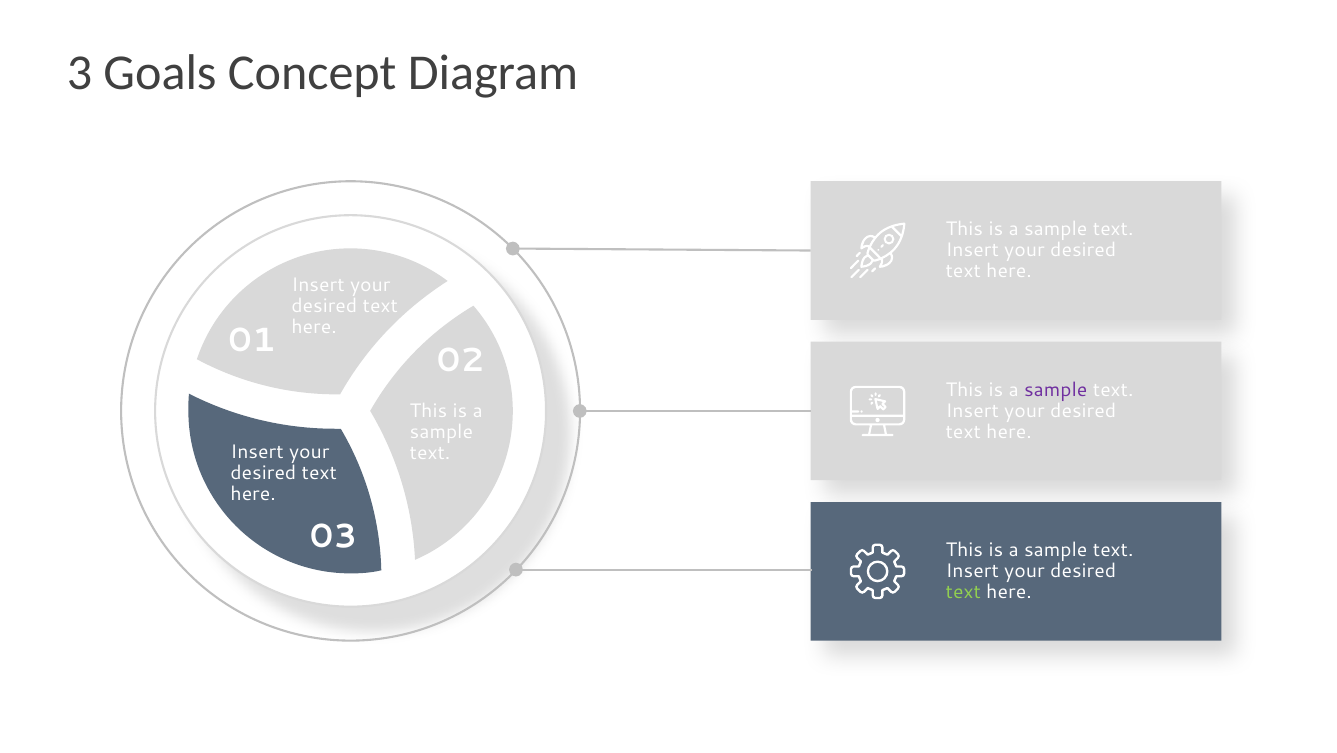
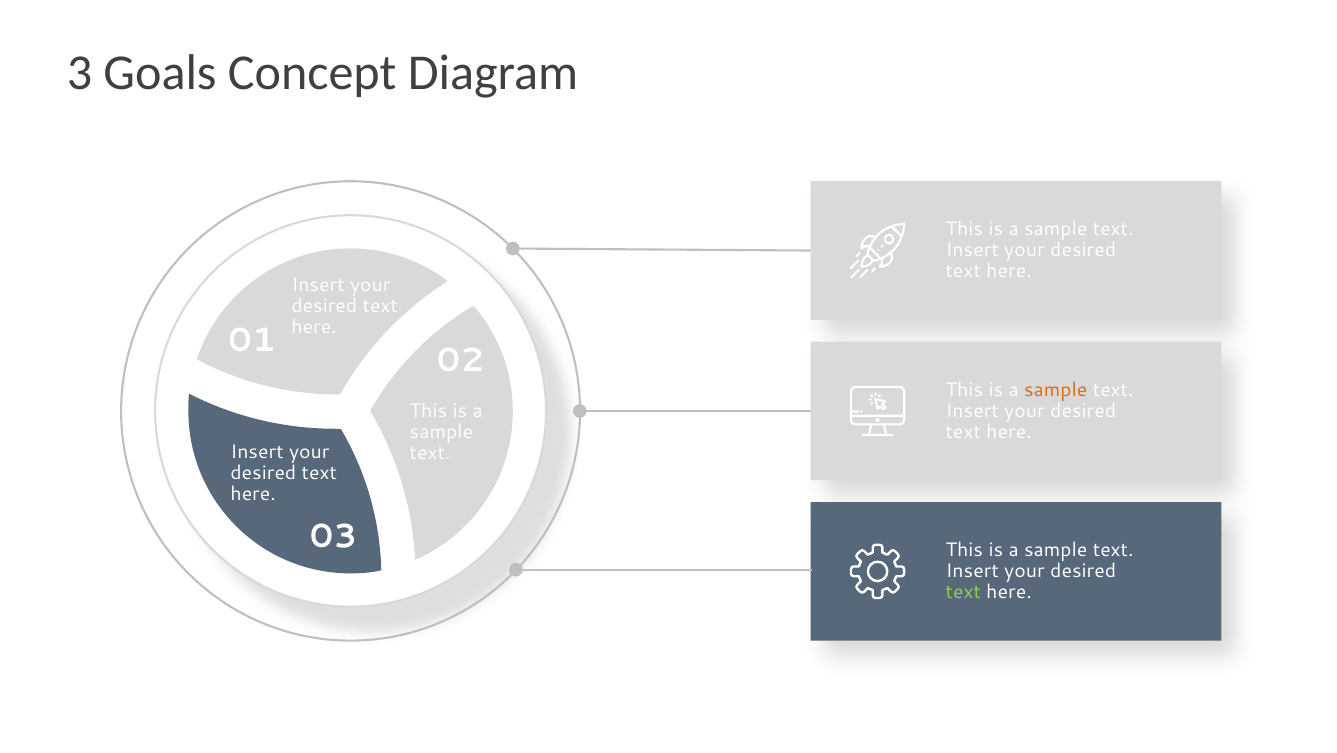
sample at (1056, 389) colour: purple -> orange
